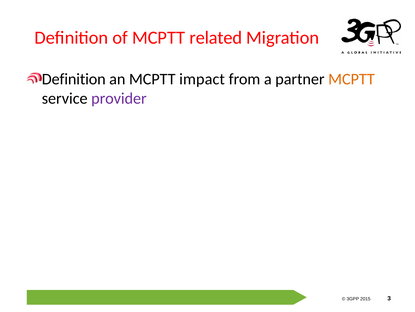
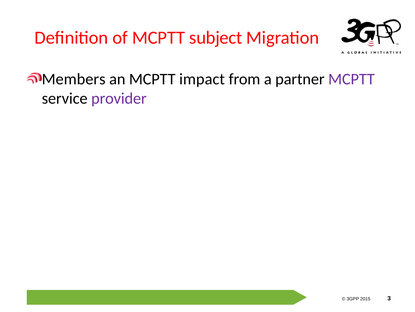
related: related -> subject
Definition at (74, 79): Definition -> Members
MCPTT at (351, 79) colour: orange -> purple
